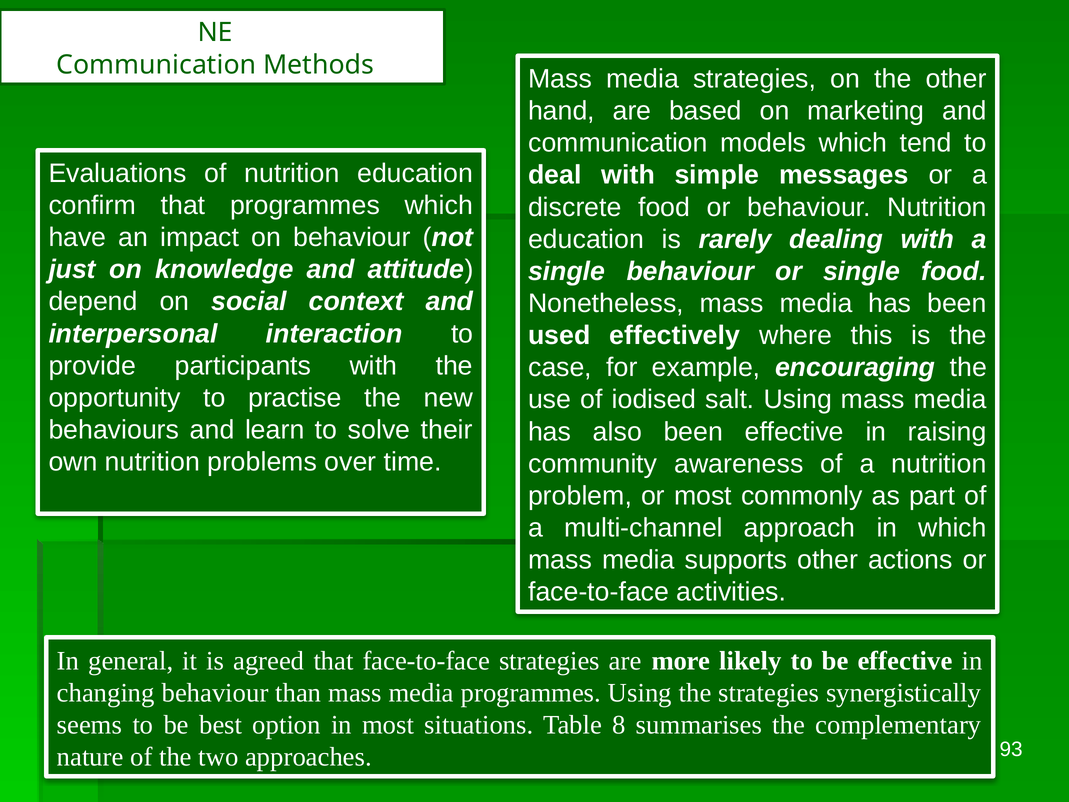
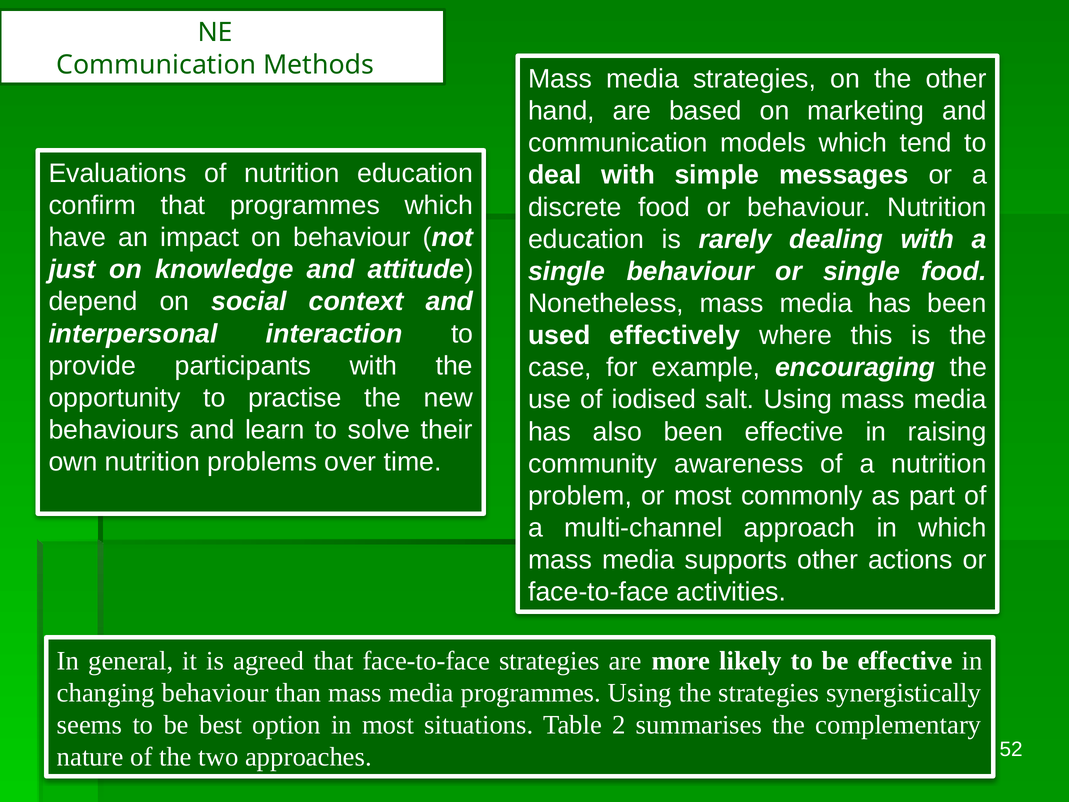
8: 8 -> 2
93: 93 -> 52
